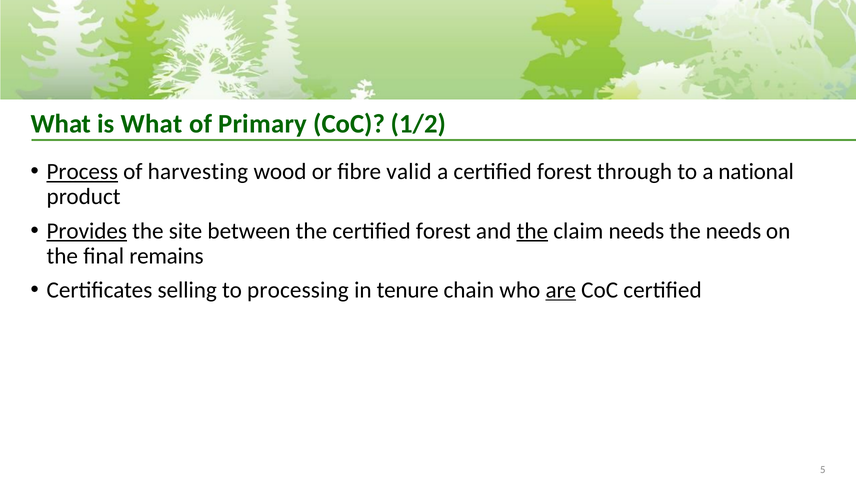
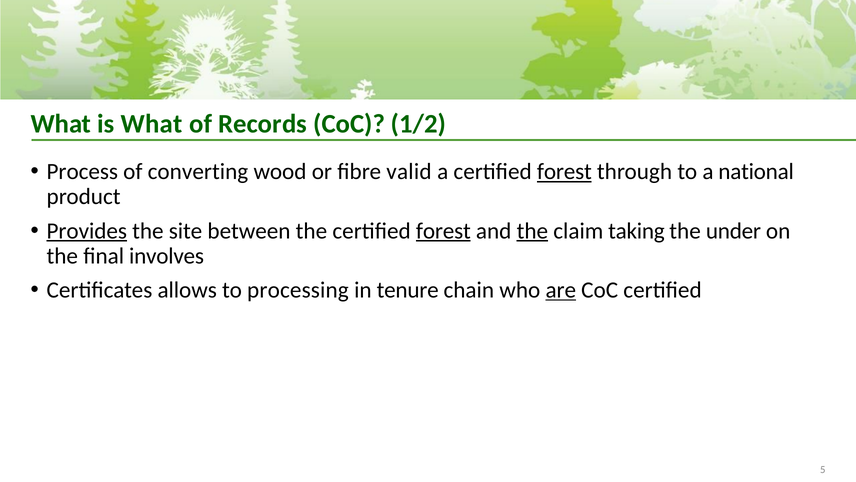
Primary: Primary -> Records
Process underline: present -> none
harvesting: harvesting -> converting
forest at (564, 172) underline: none -> present
forest at (443, 231) underline: none -> present
claim needs: needs -> taking
the needs: needs -> under
remains: remains -> involves
selling: selling -> allows
